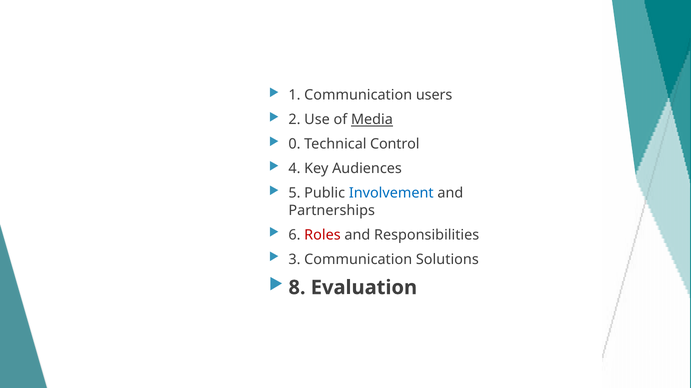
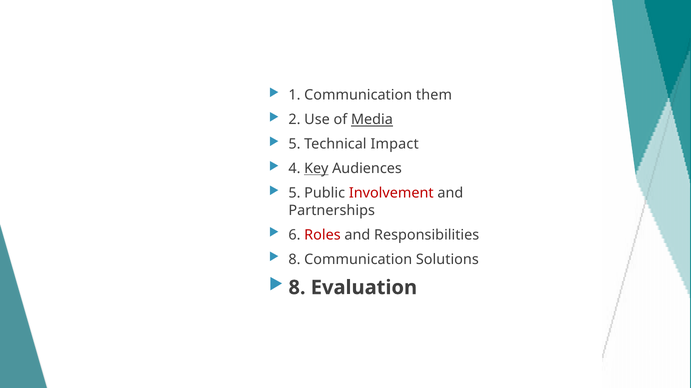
users: users -> them
0 at (294, 144): 0 -> 5
Control: Control -> Impact
Key underline: none -> present
Involvement colour: blue -> red
3 at (294, 260): 3 -> 8
